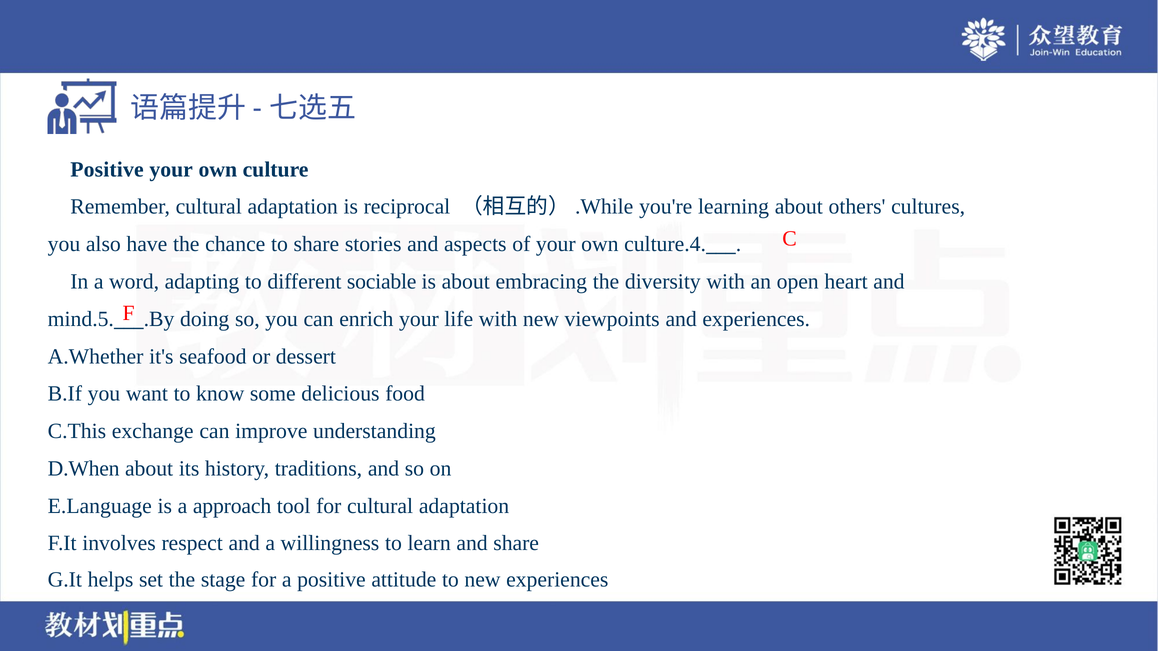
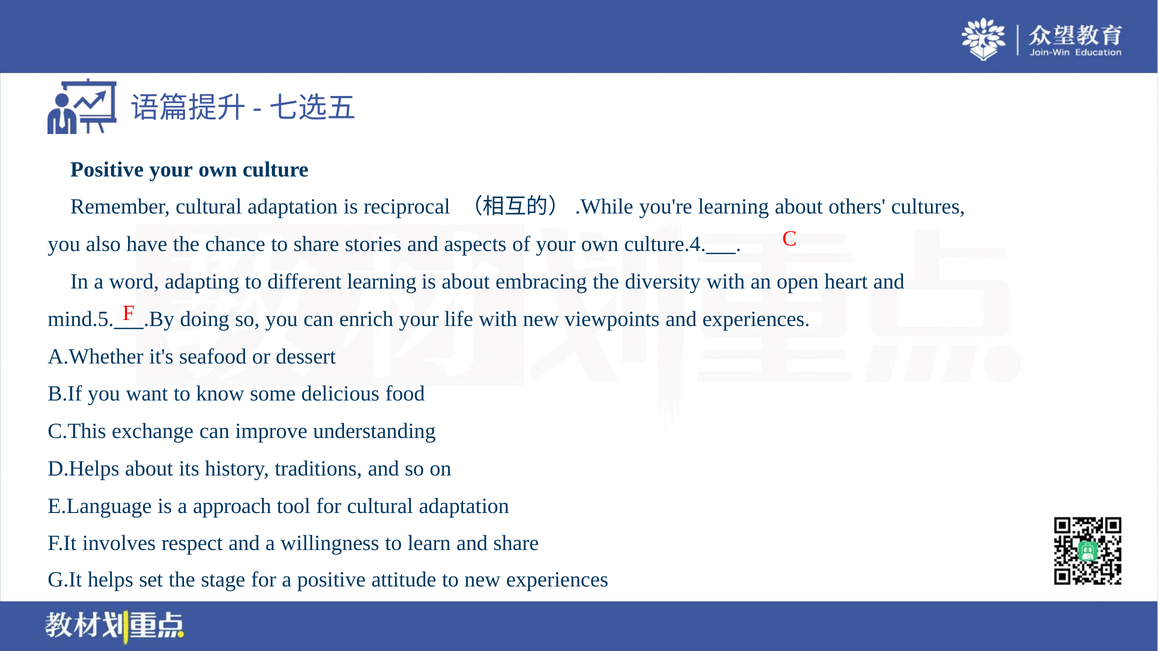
different sociable: sociable -> learning
D.When: D.When -> D.Helps
